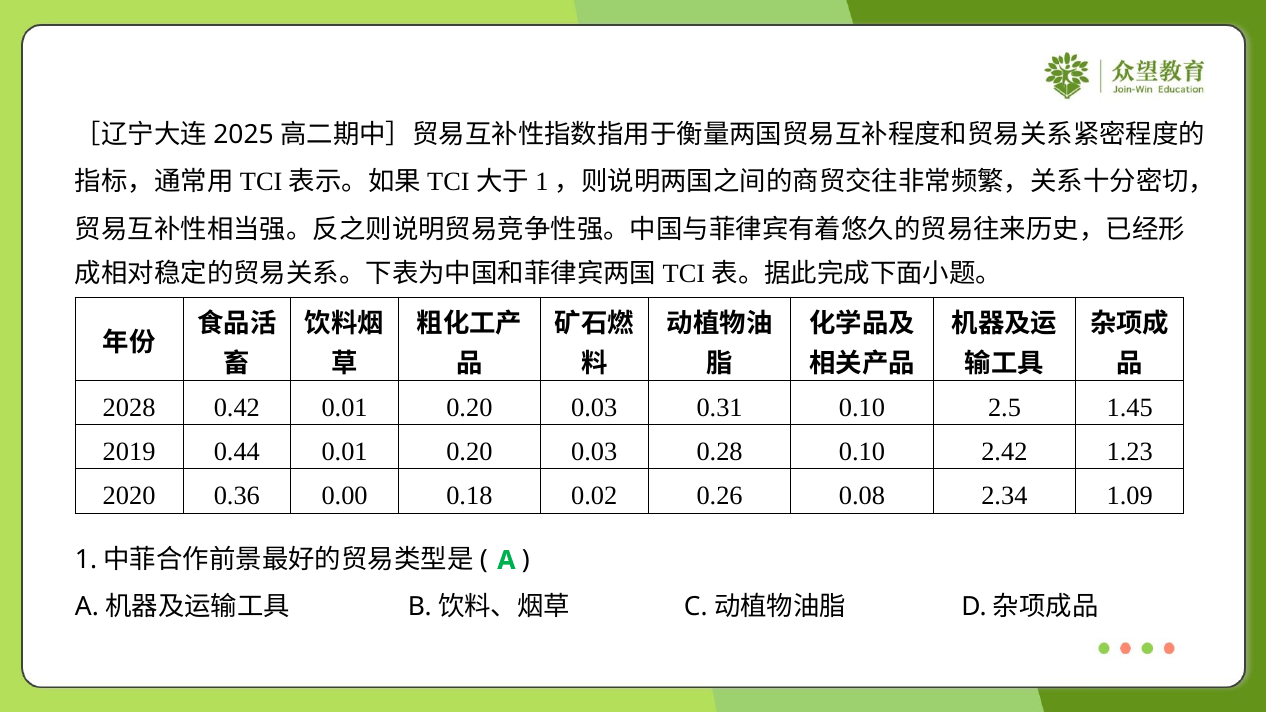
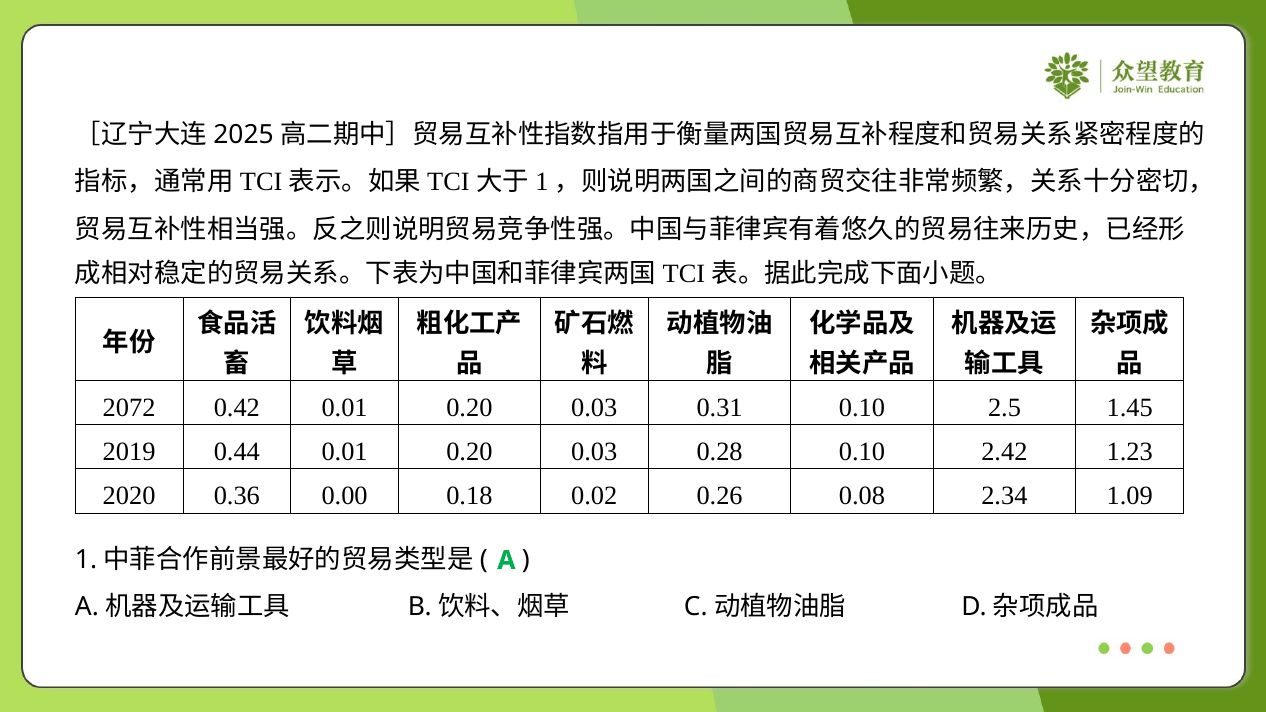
2028: 2028 -> 2072
